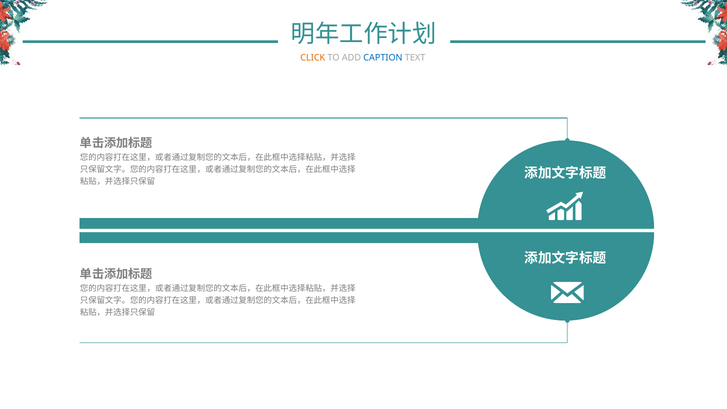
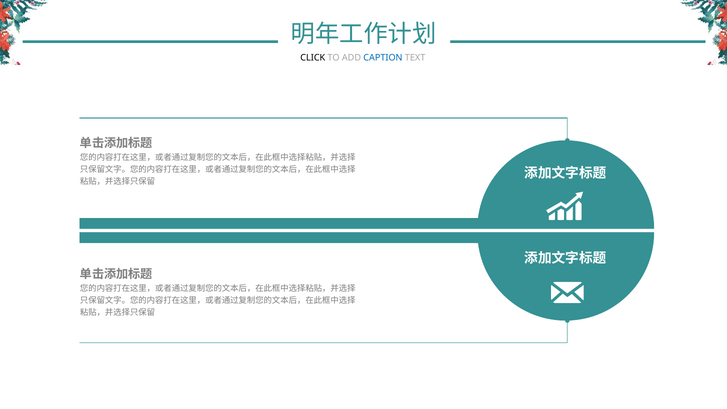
CLICK colour: orange -> black
